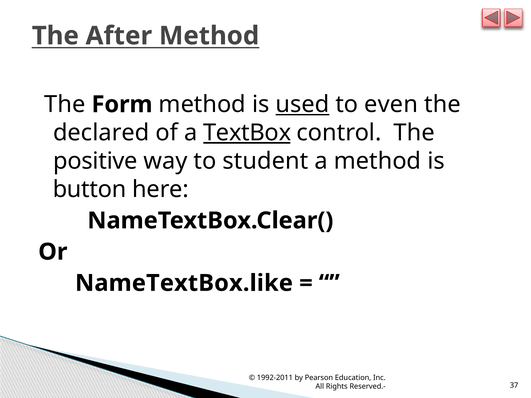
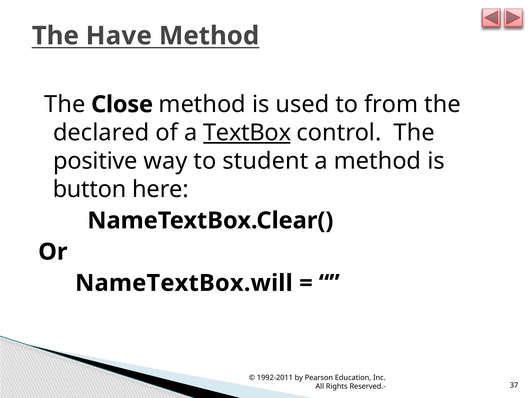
After: After -> Have
Form: Form -> Close
used underline: present -> none
even: even -> from
NameTextBox.like: NameTextBox.like -> NameTextBox.will
